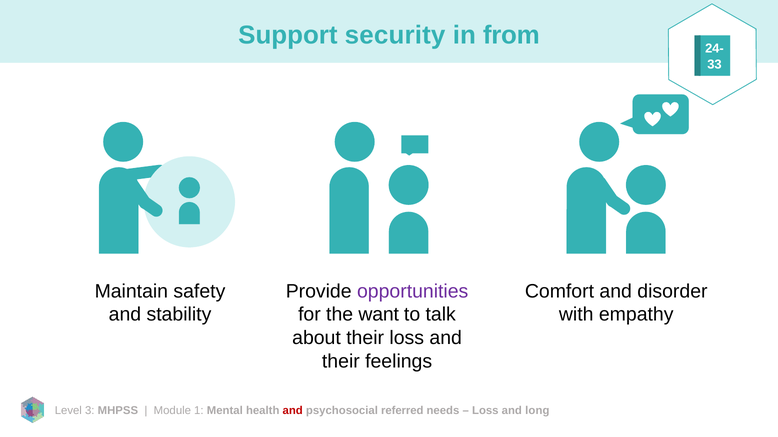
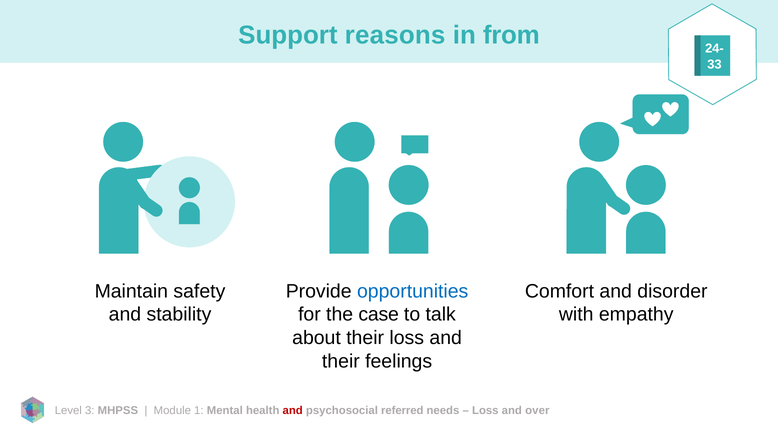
security: security -> reasons
opportunities colour: purple -> blue
want: want -> case
long: long -> over
